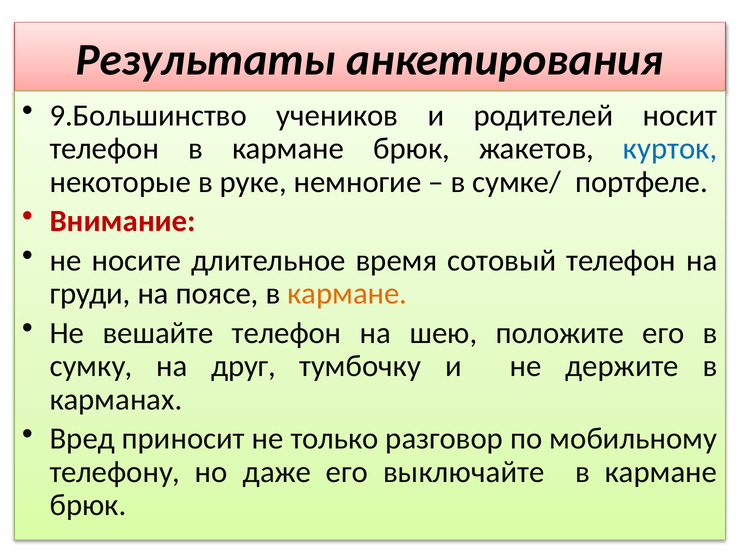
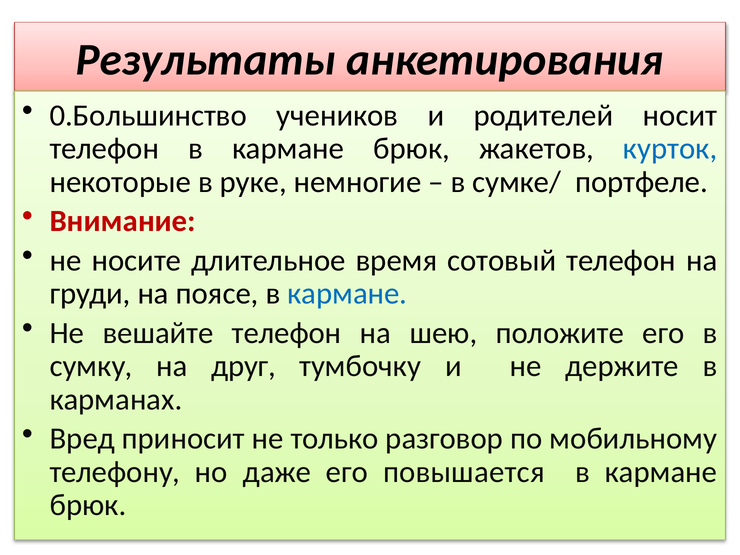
9.Большинство: 9.Большинство -> 0.Большинство
кармане at (347, 294) colour: orange -> blue
выключайте: выключайте -> повышается
